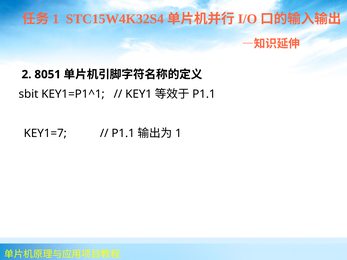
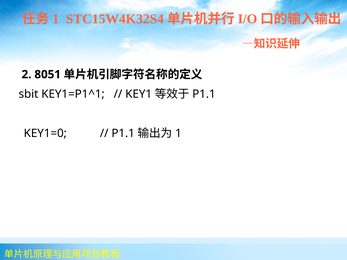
KEY1=7: KEY1=7 -> KEY1=0
